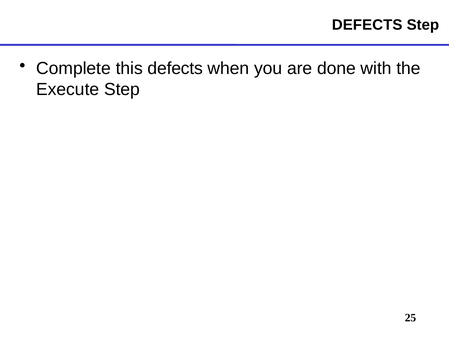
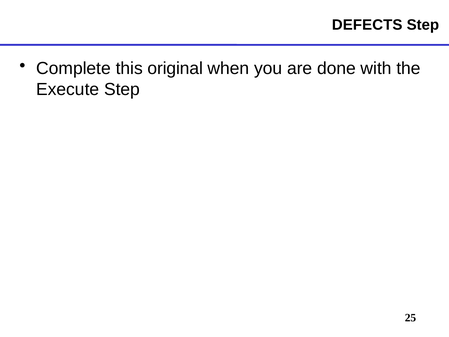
this defects: defects -> original
